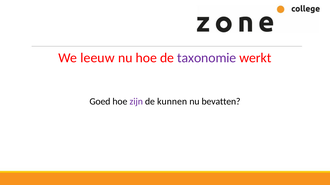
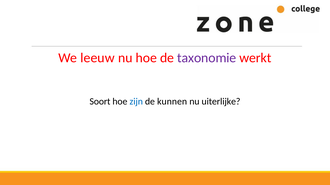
Goed: Goed -> Soort
zijn colour: purple -> blue
bevatten: bevatten -> uiterlijke
